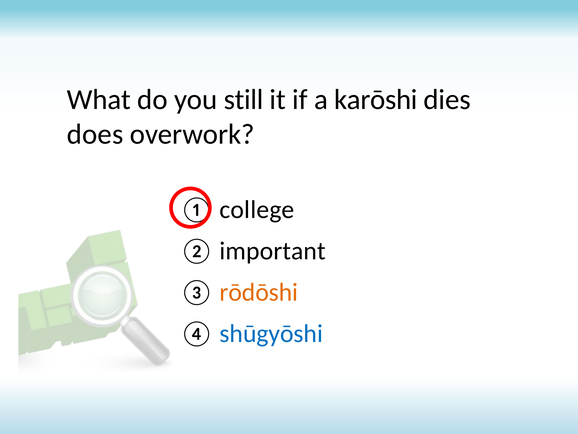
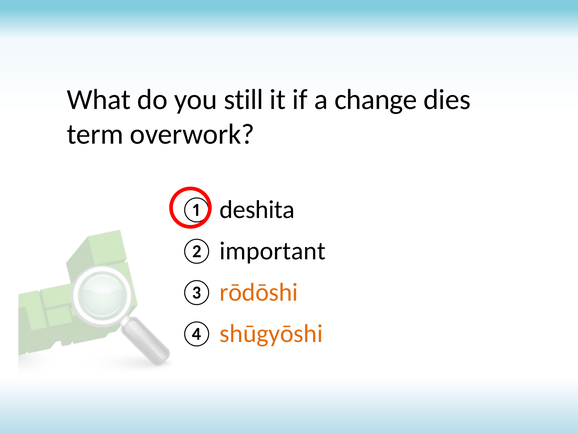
karōshi: karōshi -> change
does: does -> term
college: college -> deshita
shūgyōshi colour: blue -> orange
